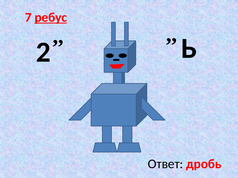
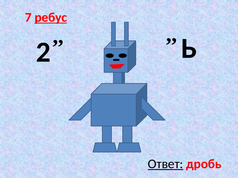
Ответ underline: none -> present
